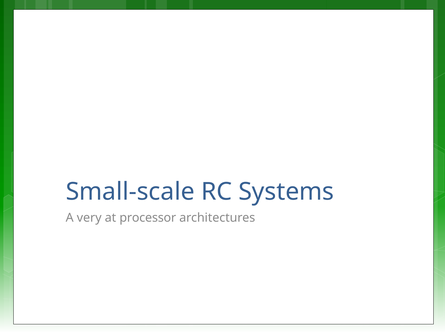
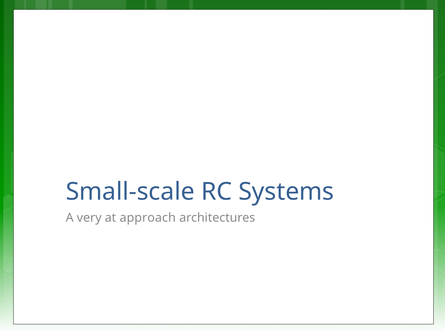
processor: processor -> approach
